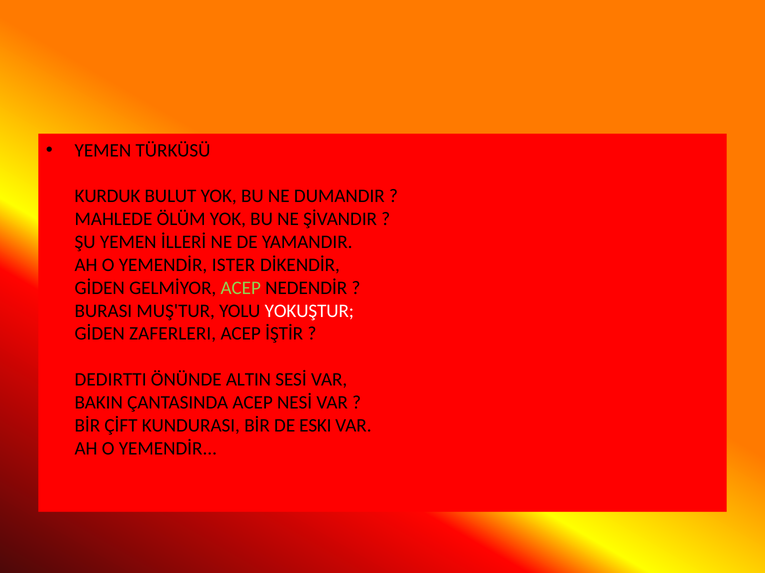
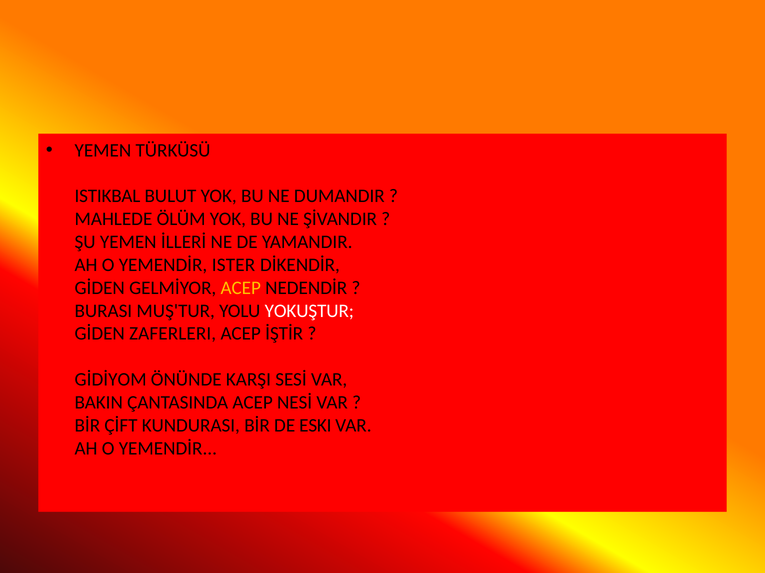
KURDUK: KURDUK -> ISTIKBAL
ACEP at (241, 288) colour: light green -> yellow
DEDIRTTI: DEDIRTTI -> GİDİYOM
ALTIN: ALTIN -> KARŞI
